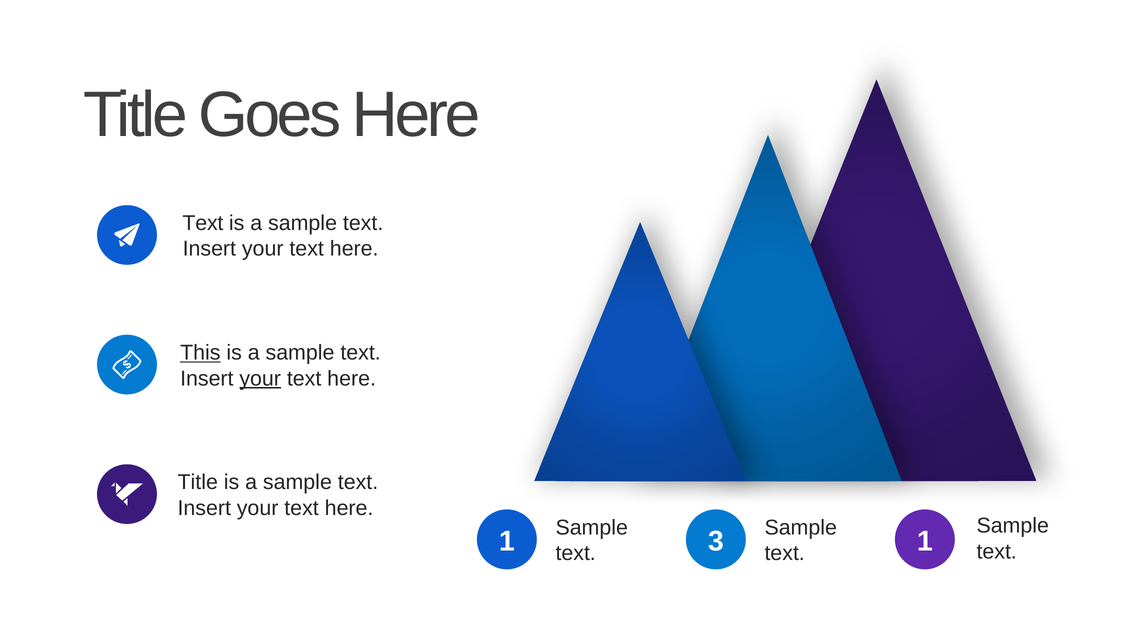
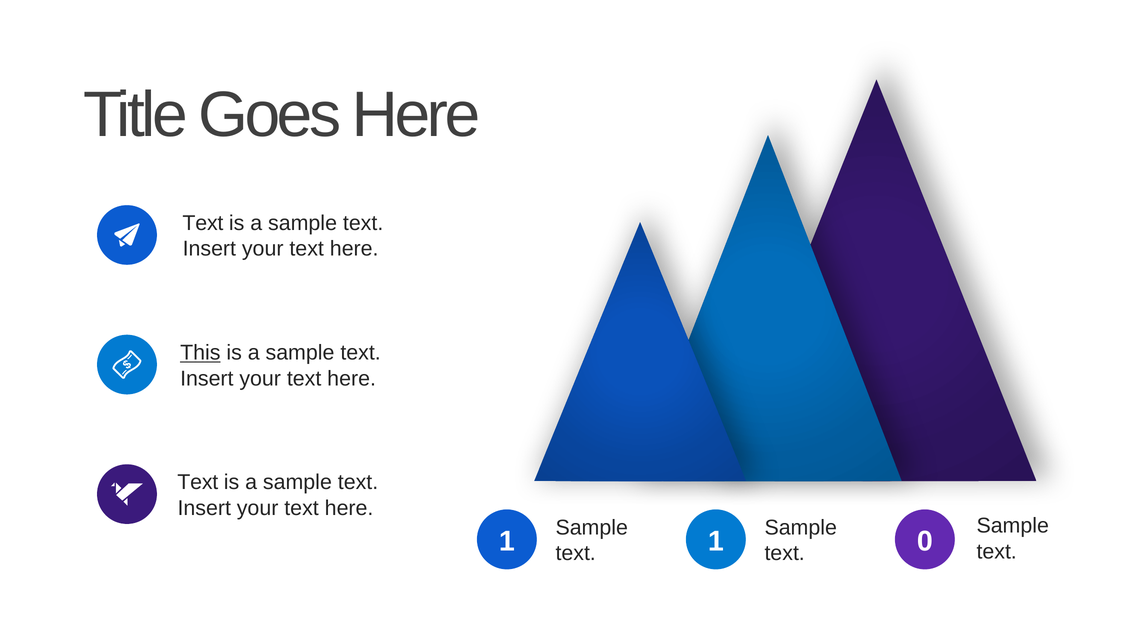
your at (260, 378) underline: present -> none
Title at (198, 482): Title -> Text
text 3: 3 -> 1
text 1: 1 -> 0
